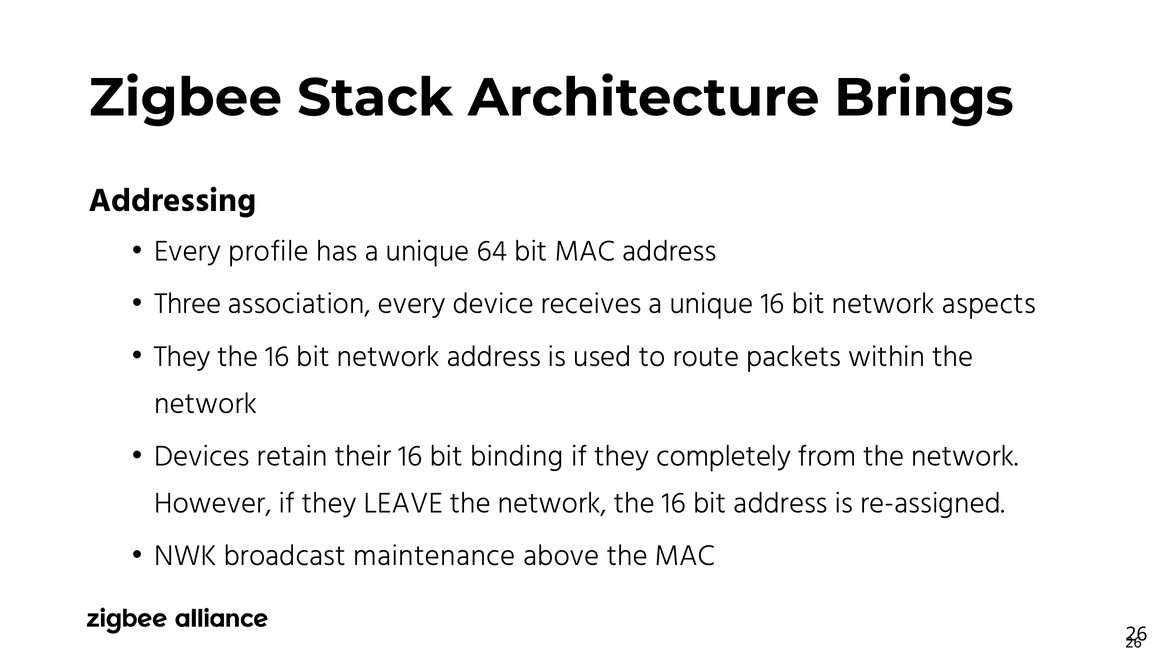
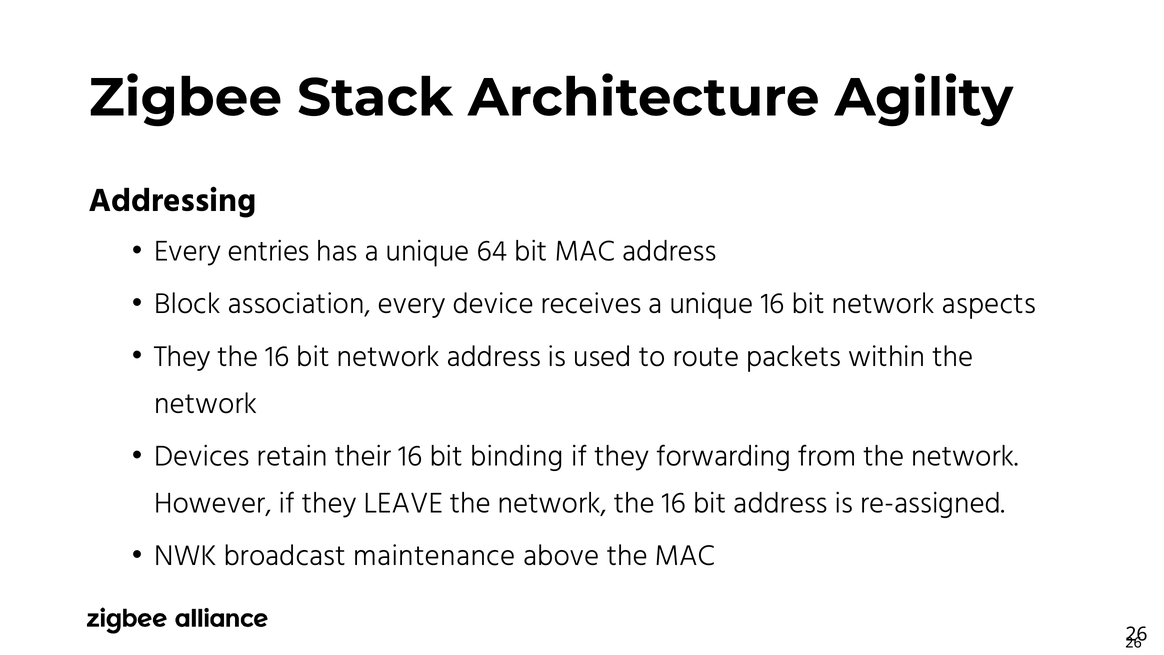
Brings: Brings -> Agility
profile: profile -> entries
Three: Three -> Block
completely: completely -> forwarding
